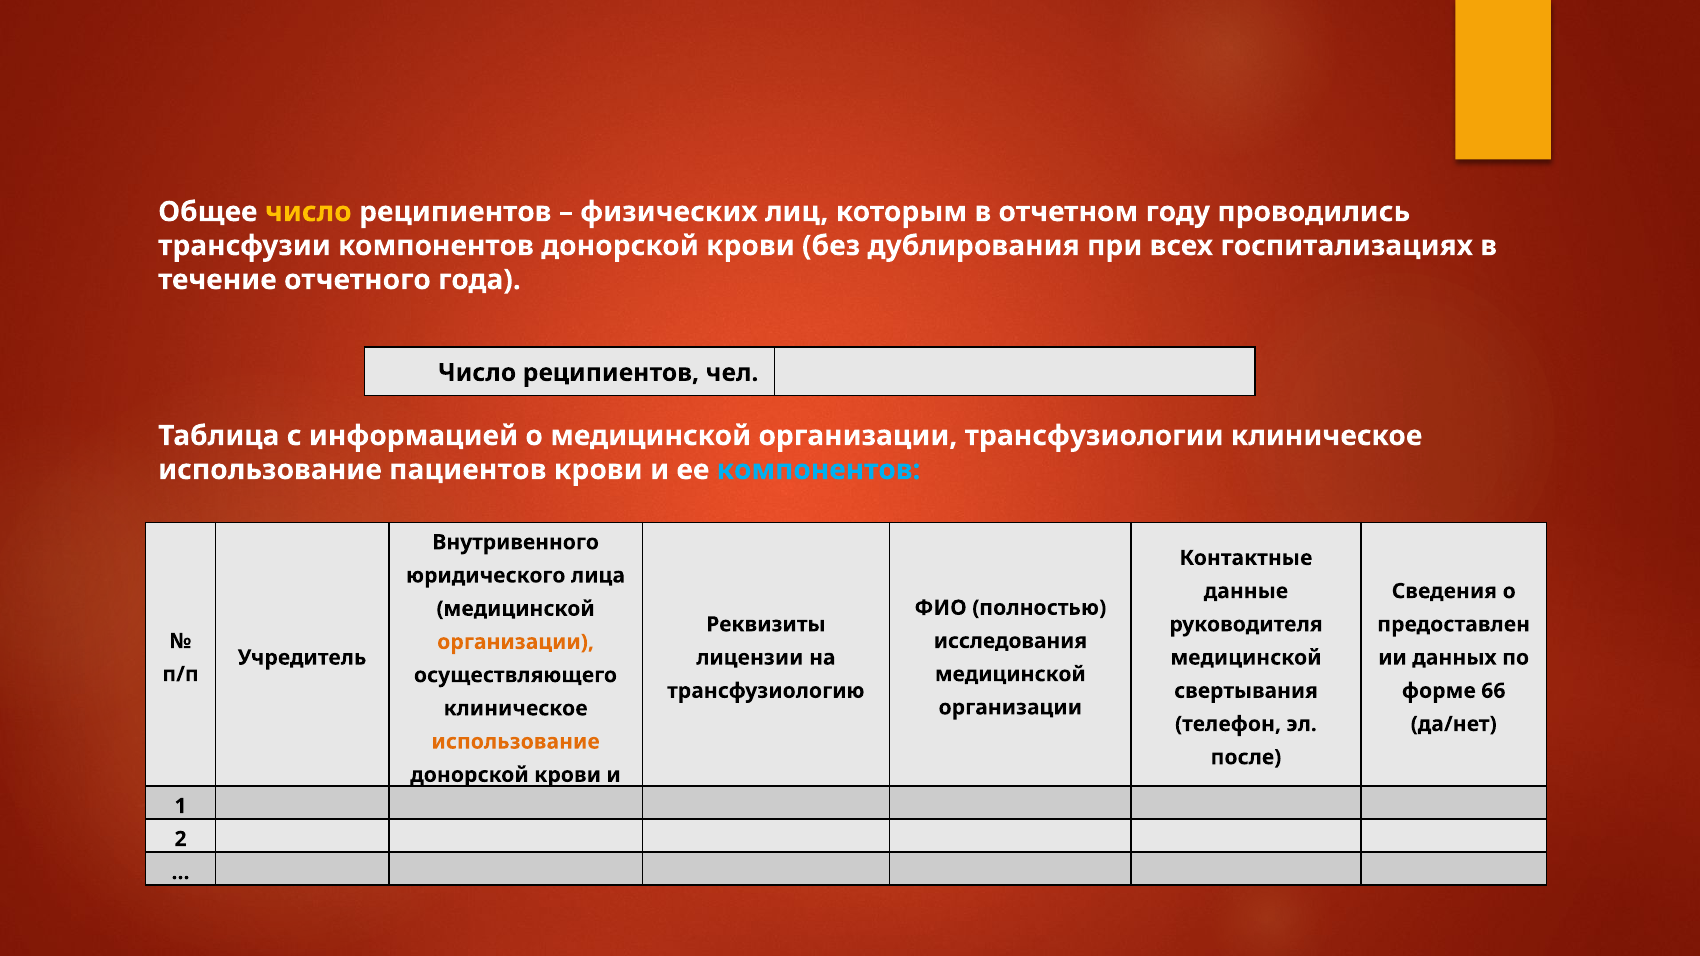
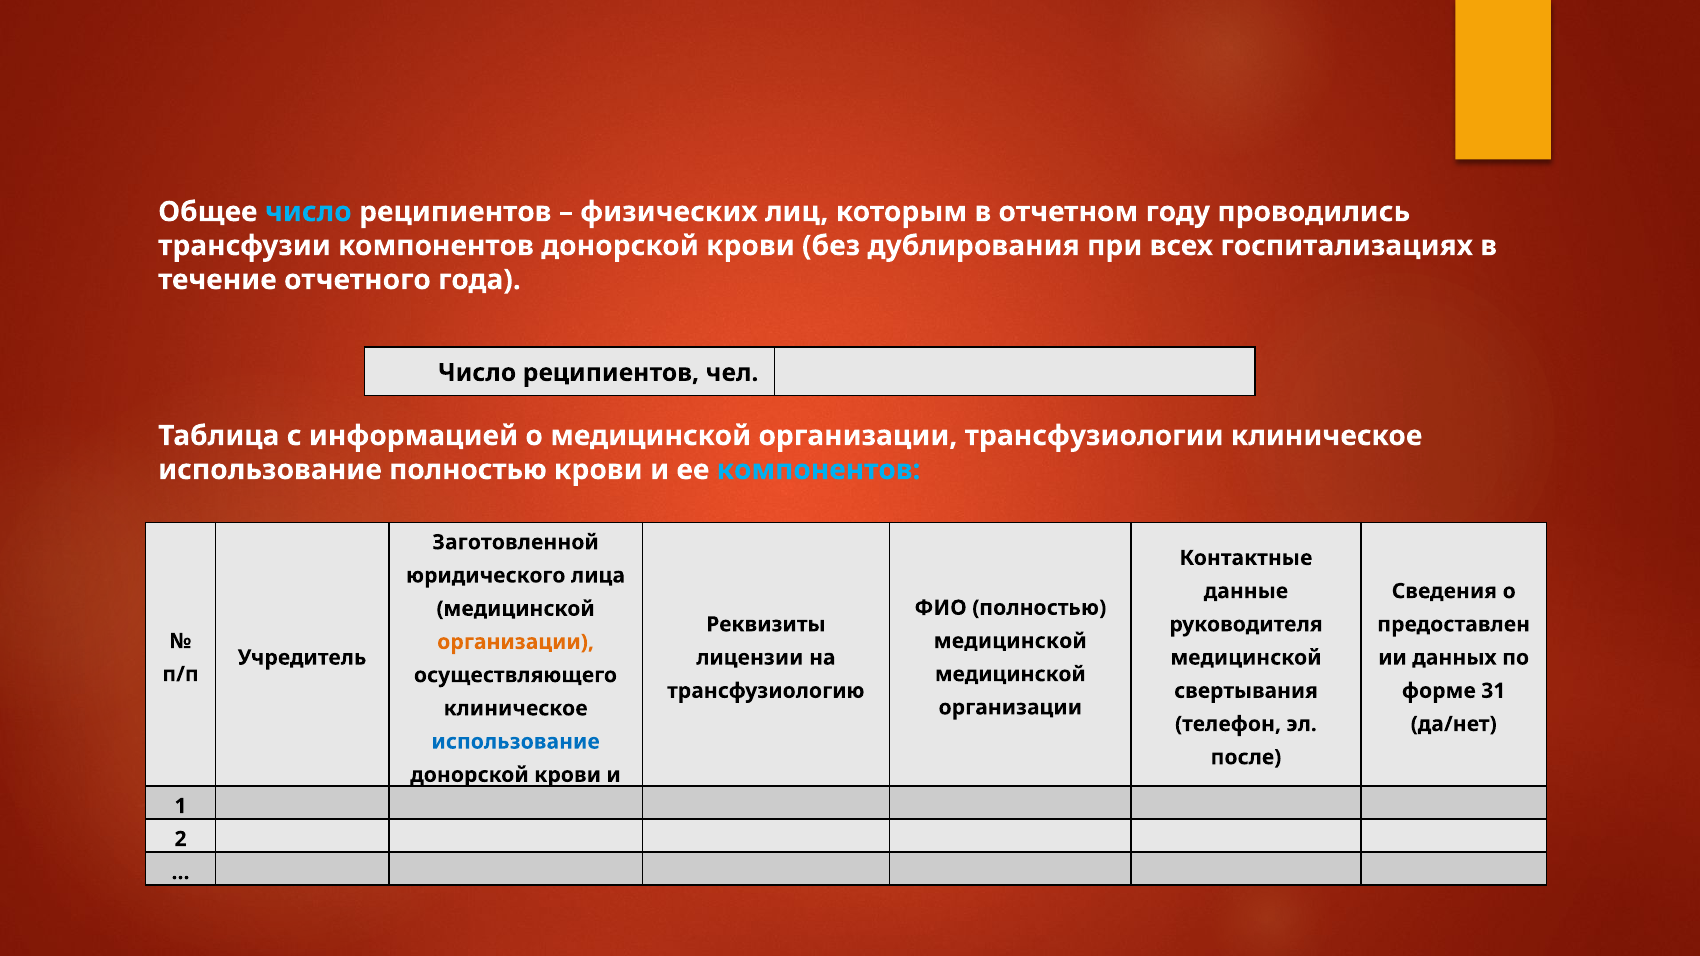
число at (308, 212) colour: yellow -> light blue
использование пациентов: пациентов -> полностью
Внутривенного: Внутривенного -> Заготовленной
исследования at (1010, 641): исследования -> медицинской
66: 66 -> 31
использование at (516, 742) colour: orange -> blue
